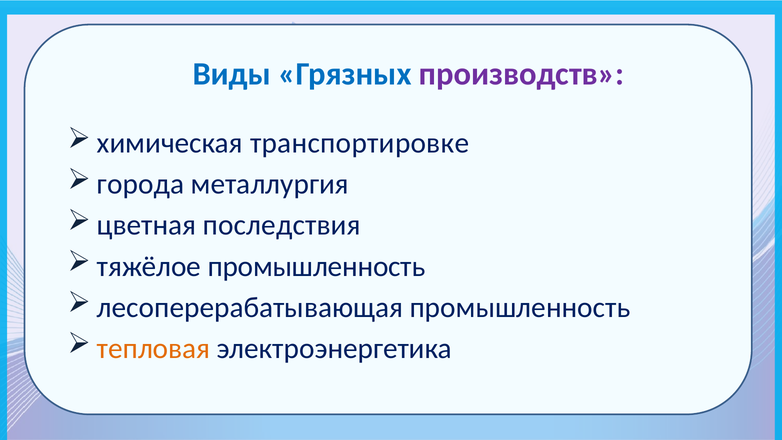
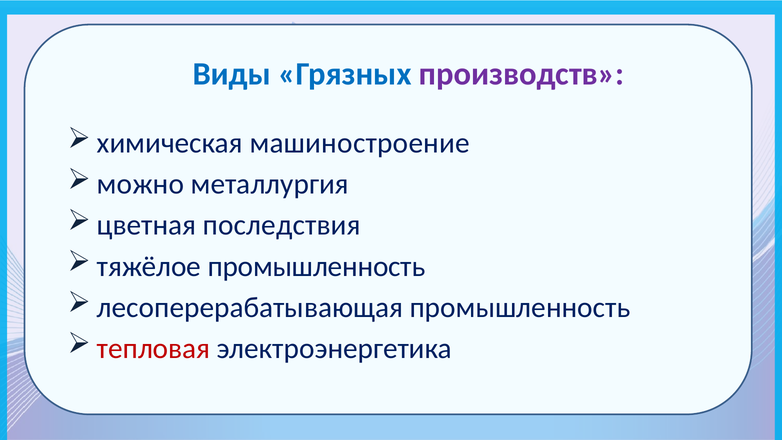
транспортировке: транспортировке -> машиностроение
города: города -> можно
тепловая colour: orange -> red
